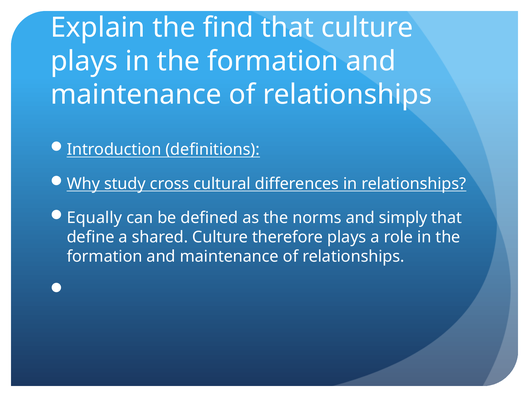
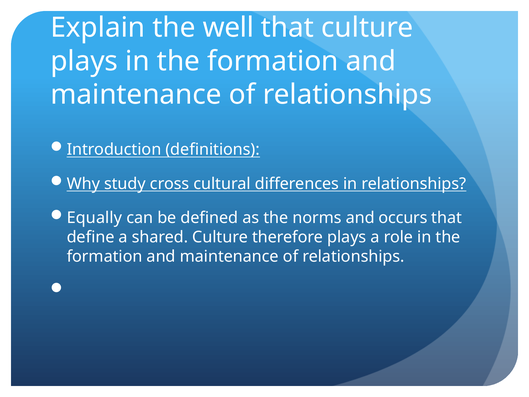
find: find -> well
simply: simply -> occurs
